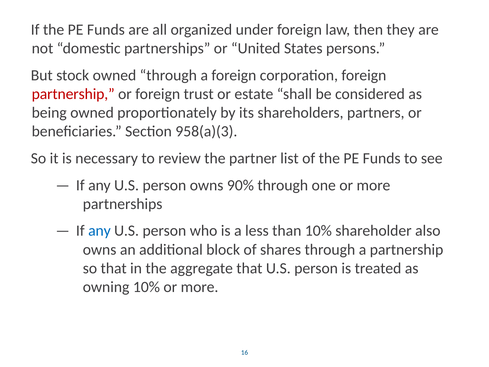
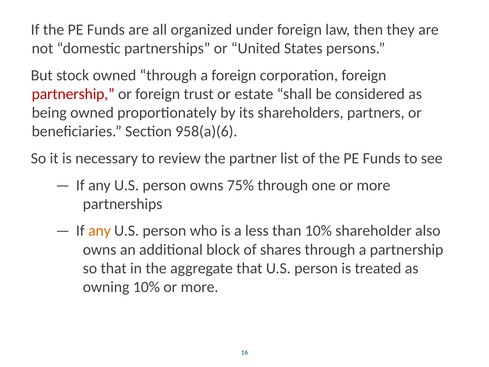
958(a)(3: 958(a)(3 -> 958(a)(6
90%: 90% -> 75%
any at (99, 231) colour: blue -> orange
